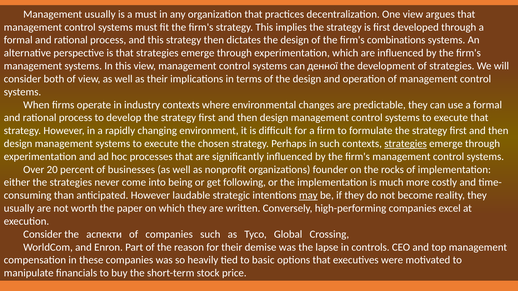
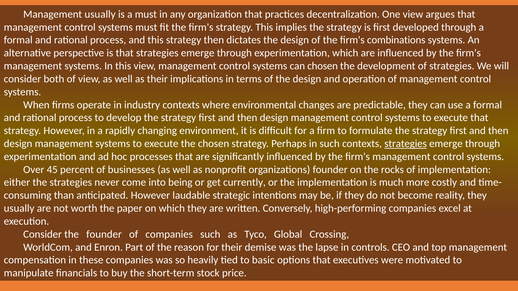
can денної: денної -> chosen
20: 20 -> 45
following: following -> currently
may underline: present -> none
the аспекти: аспекти -> founder
